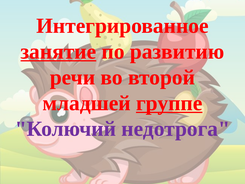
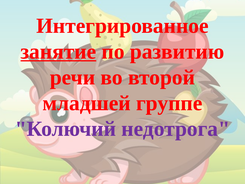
группе underline: present -> none
